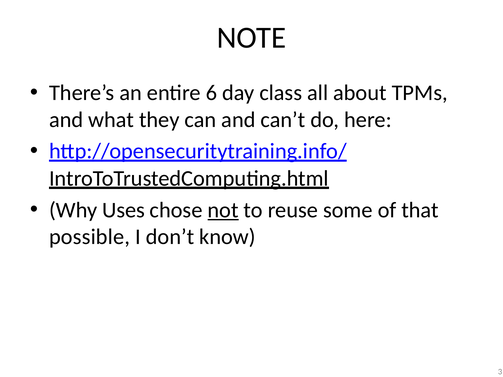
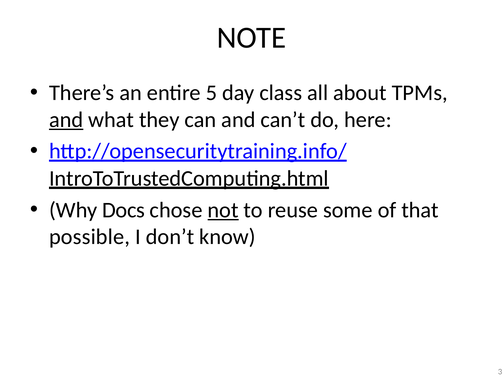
6: 6 -> 5
and at (66, 120) underline: none -> present
Uses: Uses -> Docs
